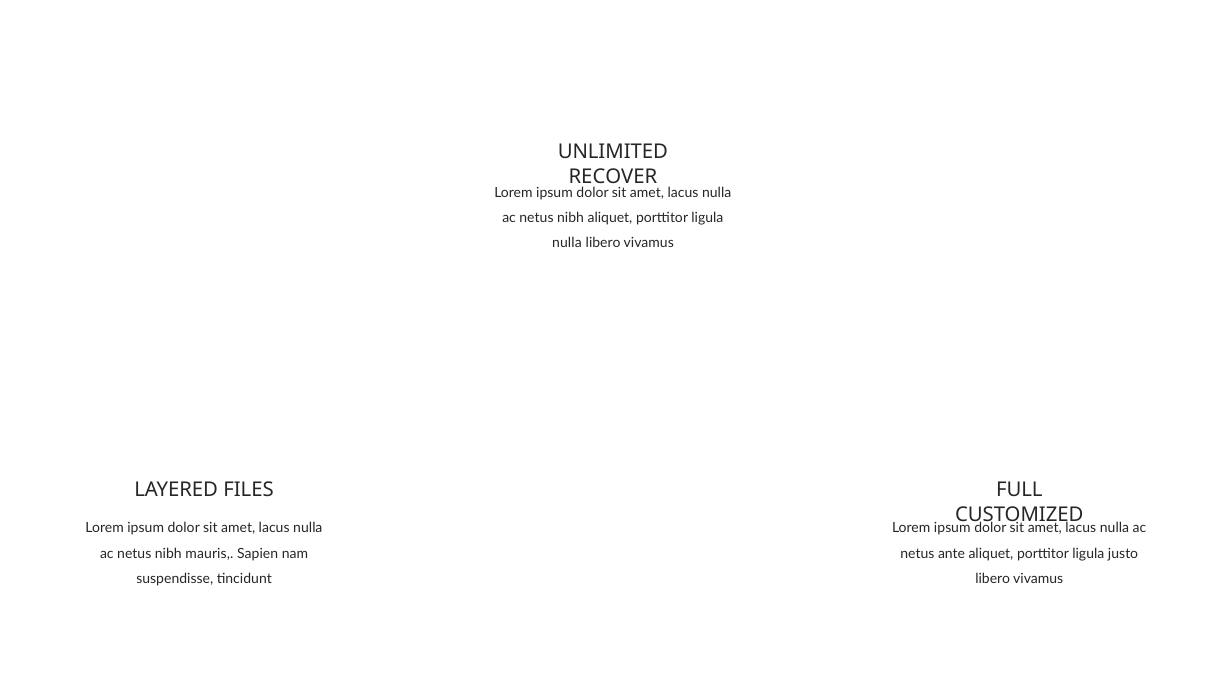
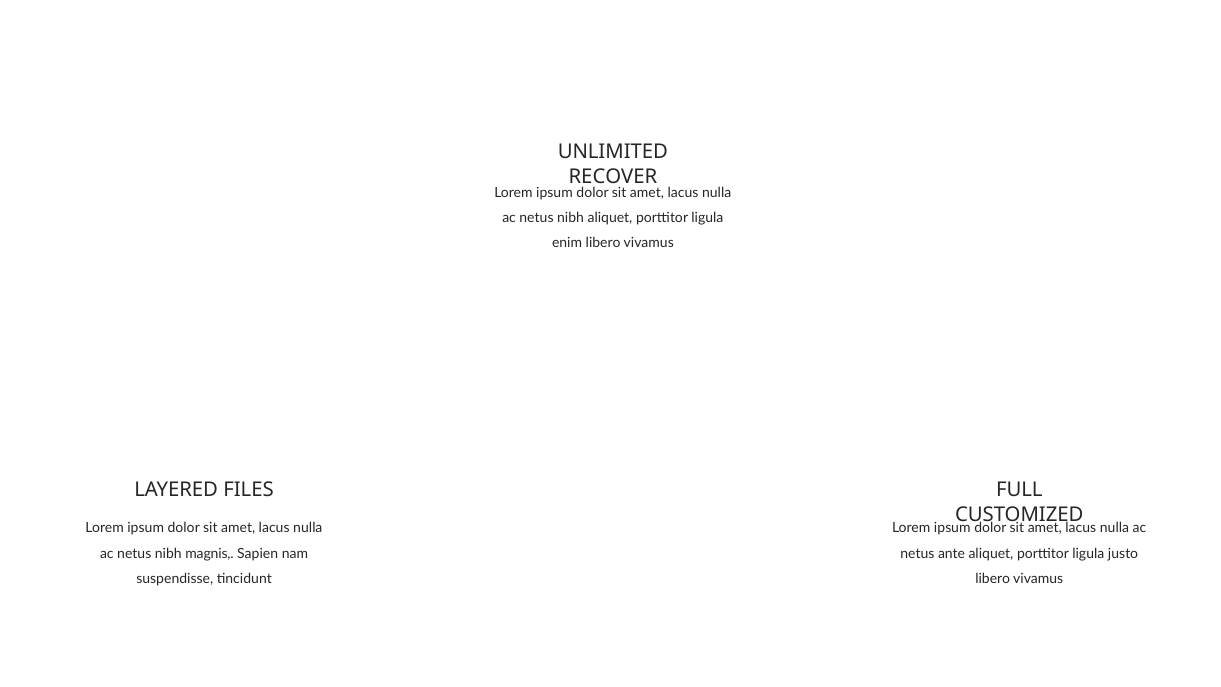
nulla at (567, 243): nulla -> enim
mauris: mauris -> magnis
